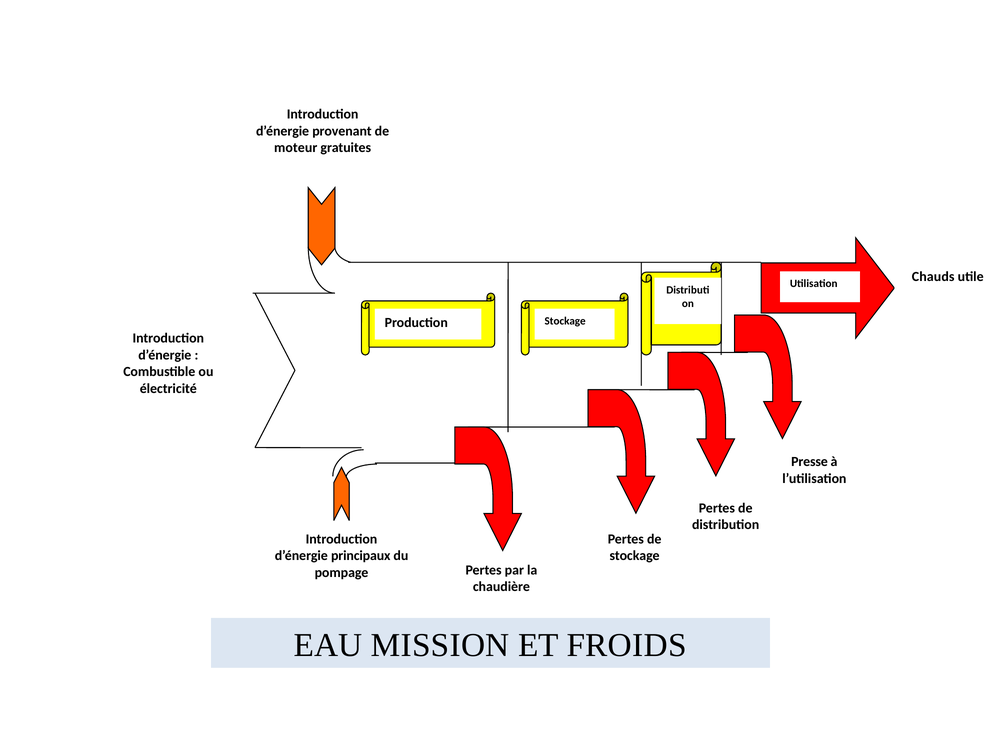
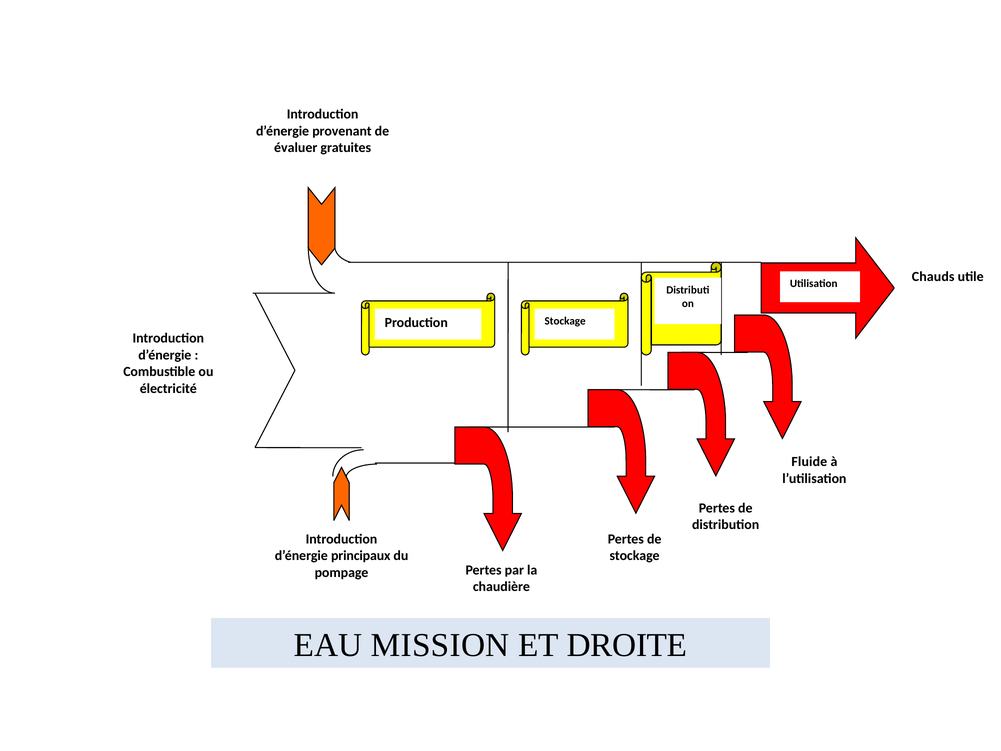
moteur: moteur -> évaluer
Presse: Presse -> Fluide
FROIDS: FROIDS -> DROITE
